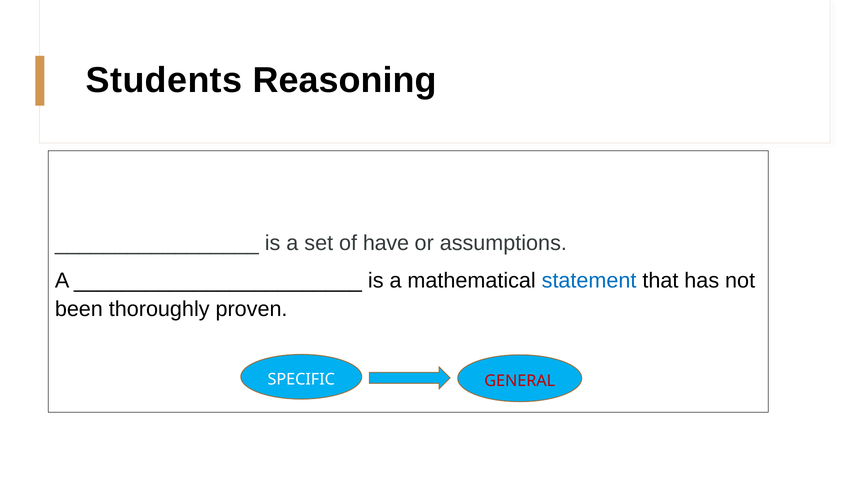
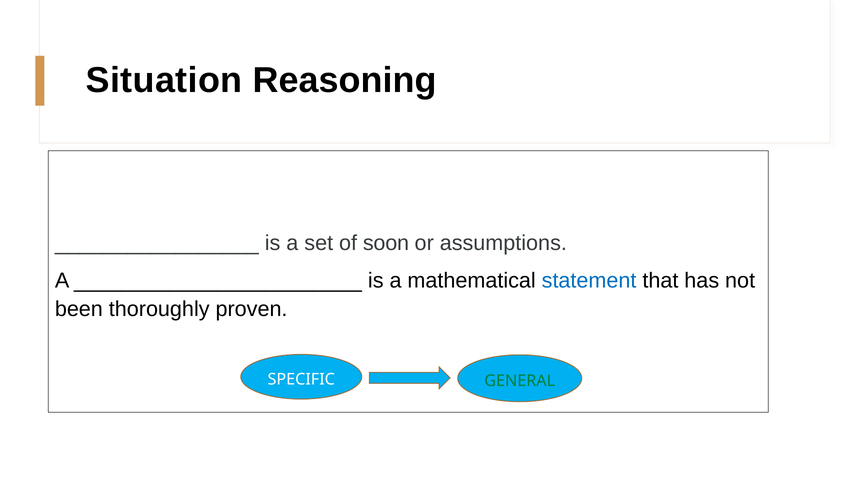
Students: Students -> Situation
have: have -> soon
GENERAL colour: red -> green
